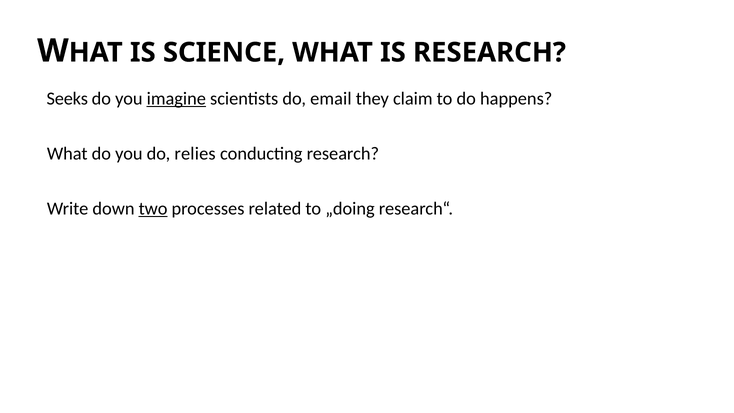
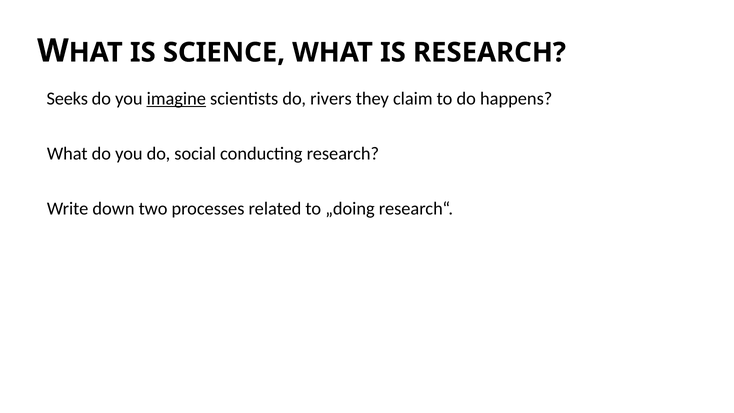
email: email -> rivers
relies: relies -> social
two underline: present -> none
